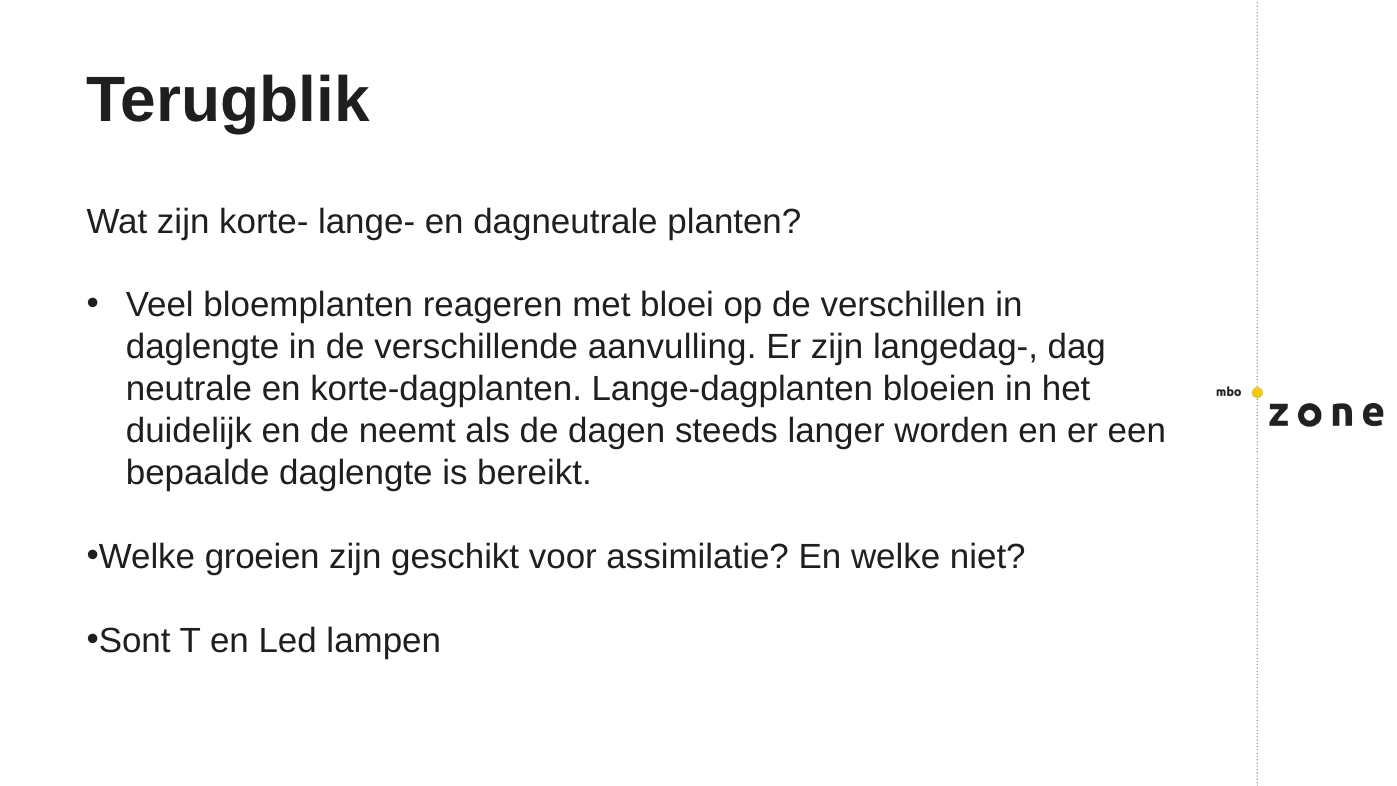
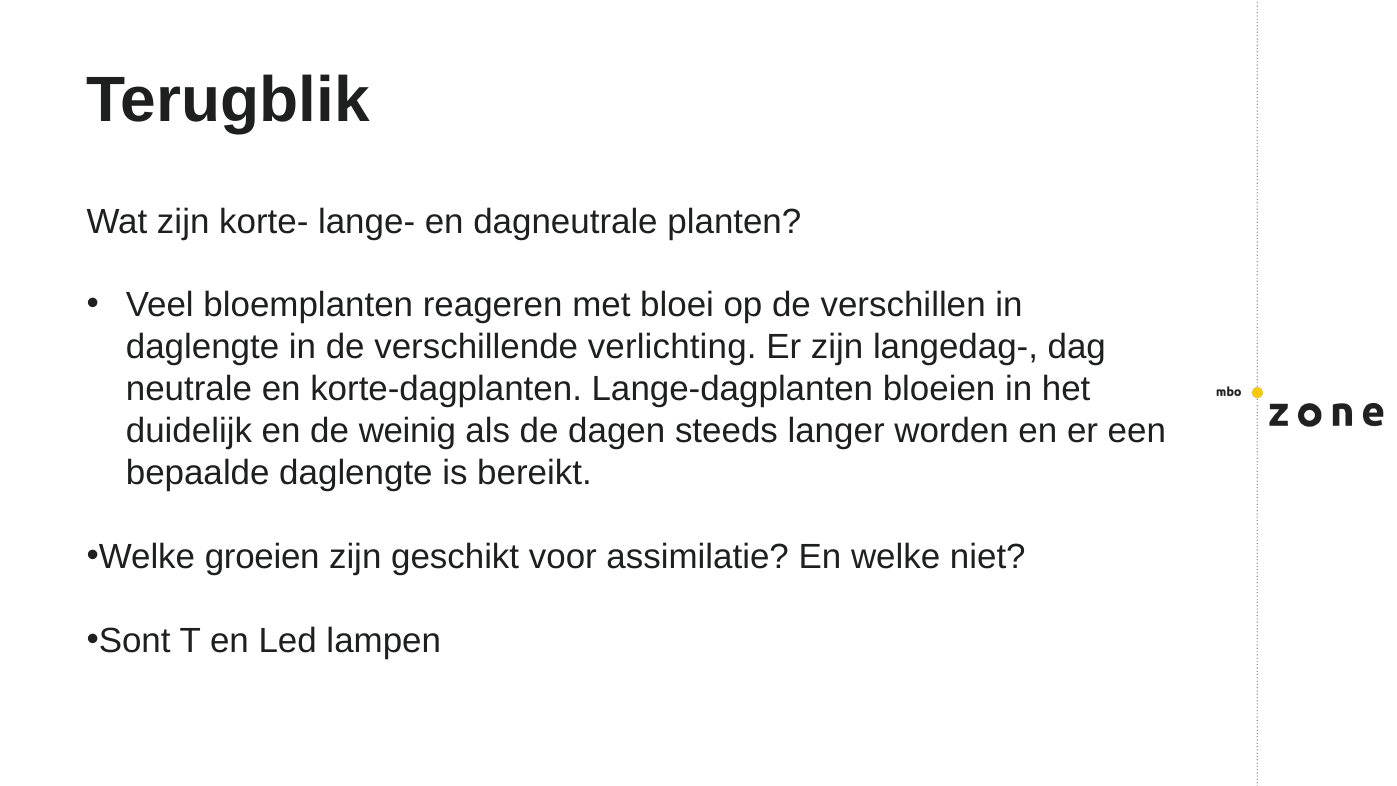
aanvulling: aanvulling -> verlichting
neemt: neemt -> weinig
